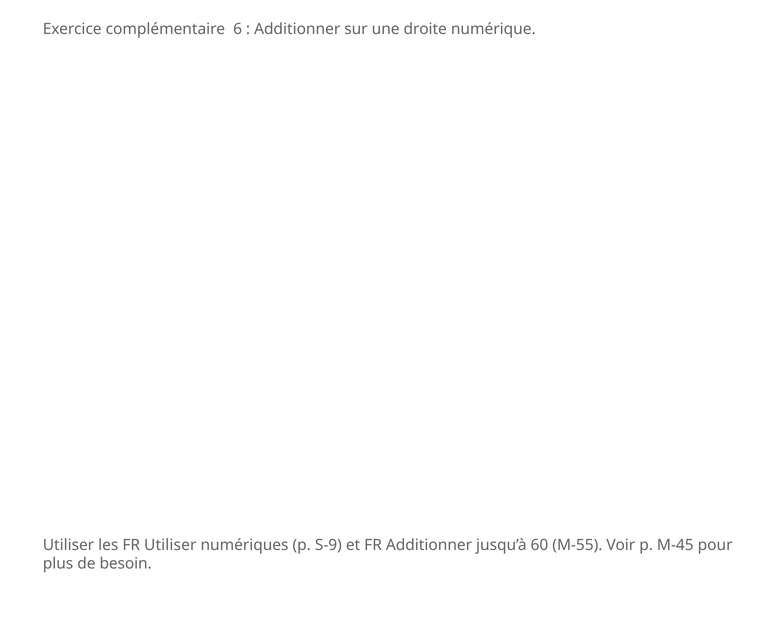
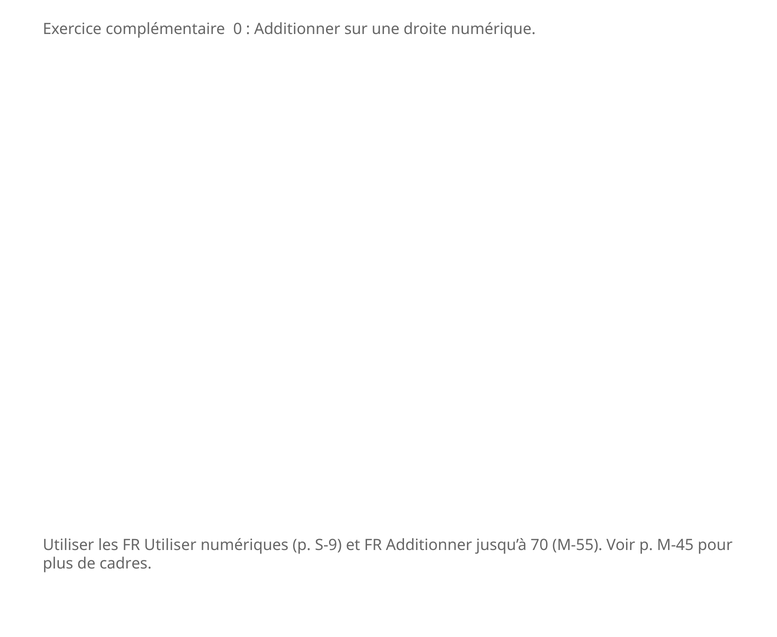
6: 6 -> 0
60: 60 -> 70
besoin: besoin -> cadres
